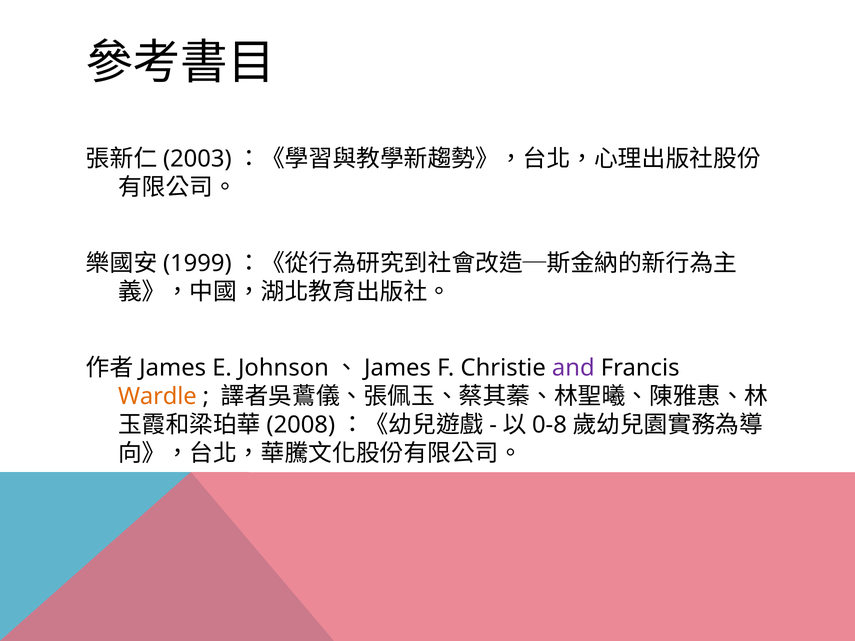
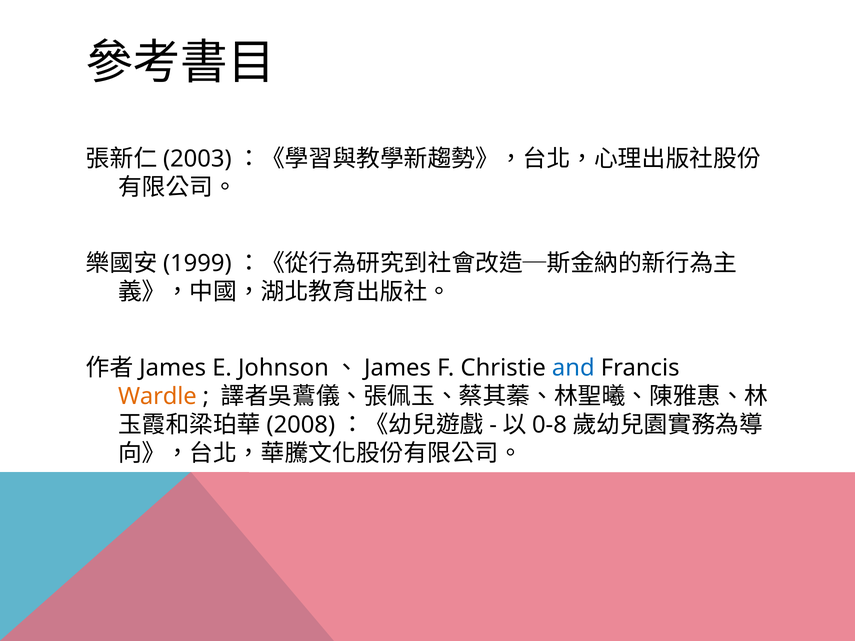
and colour: purple -> blue
